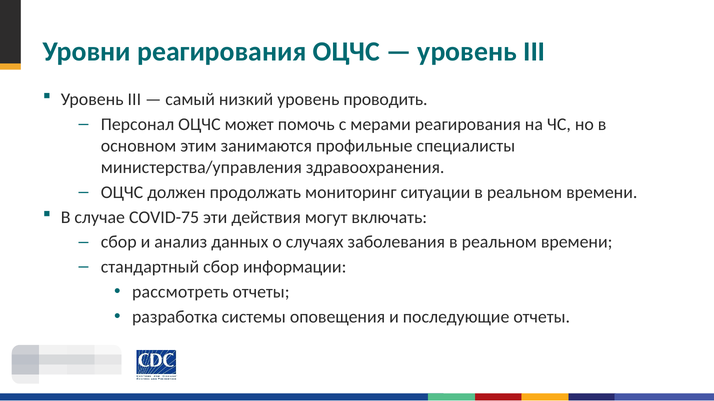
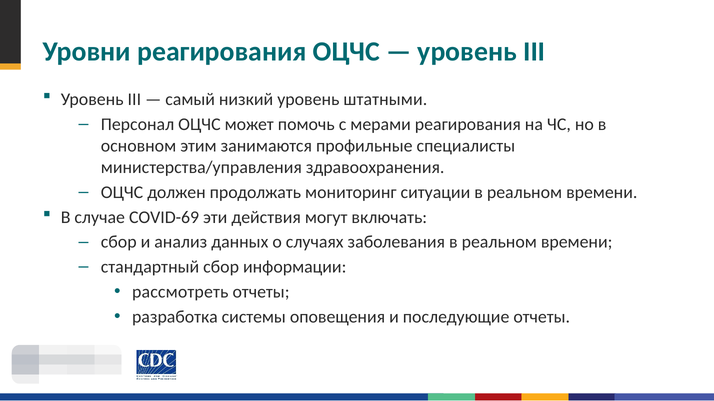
проводить: проводить -> штатными
COVID-75: COVID-75 -> COVID-69
